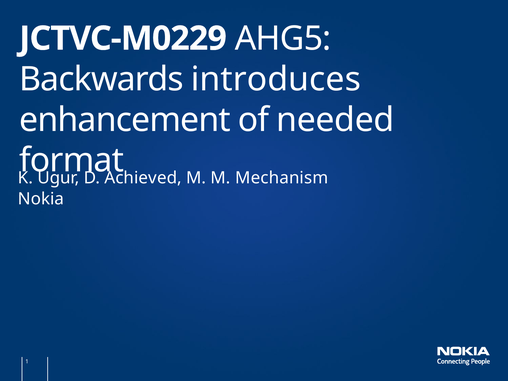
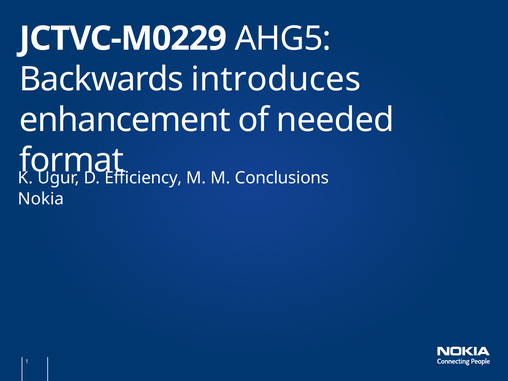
Achieved: Achieved -> Efficiency
Mechanism: Mechanism -> Conclusions
